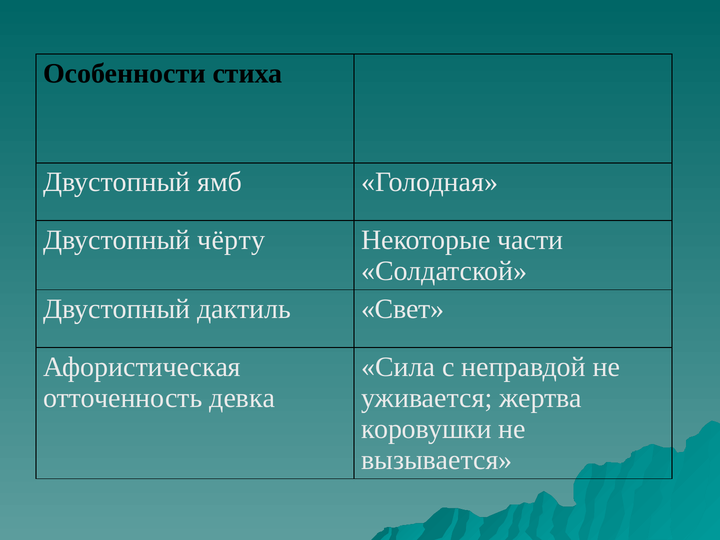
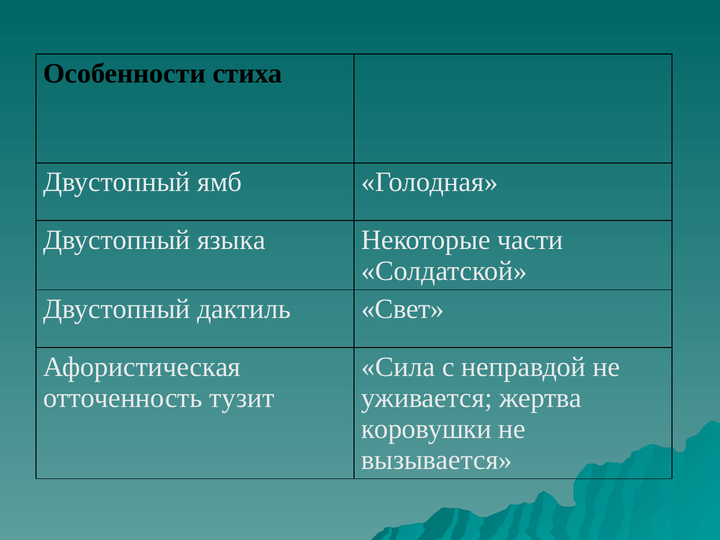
чёрту: чёрту -> языка
девка: девка -> тузит
